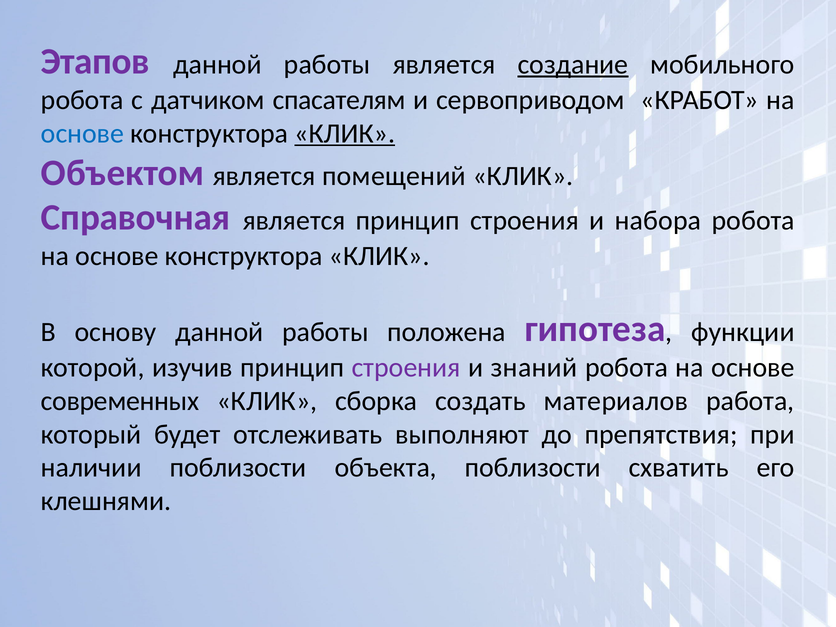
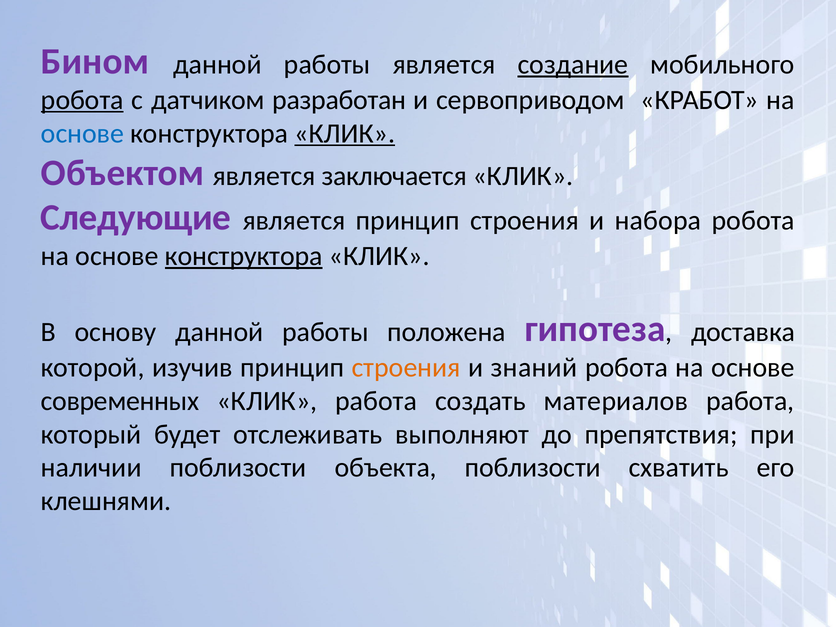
Этапов: Этапов -> Бином
робота at (82, 100) underline: none -> present
спасателям: спасателям -> разработан
помещений: помещений -> заключается
Справочная: Справочная -> Следующие
конструктора at (244, 256) underline: none -> present
функции: функции -> доставка
строения at (406, 367) colour: purple -> orange
КЛИК сборка: сборка -> работа
